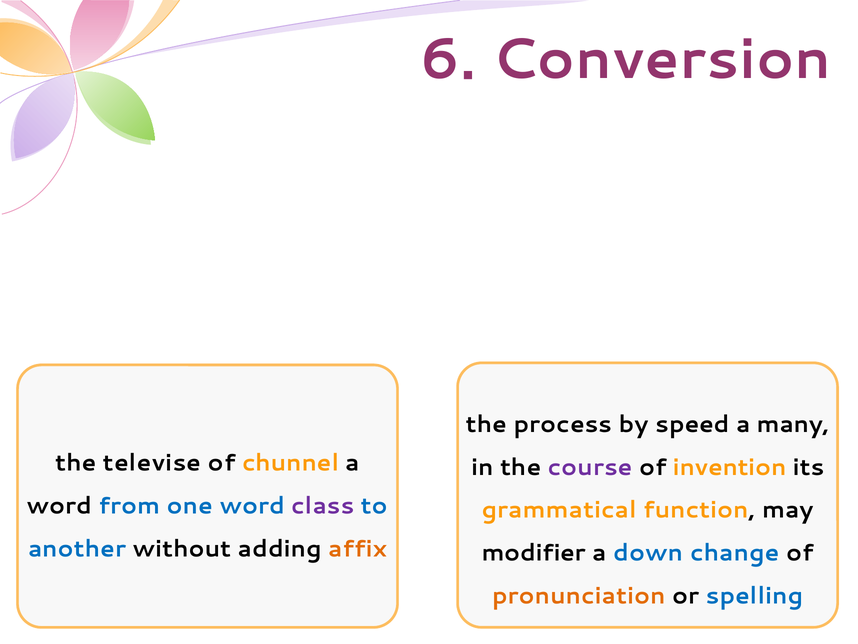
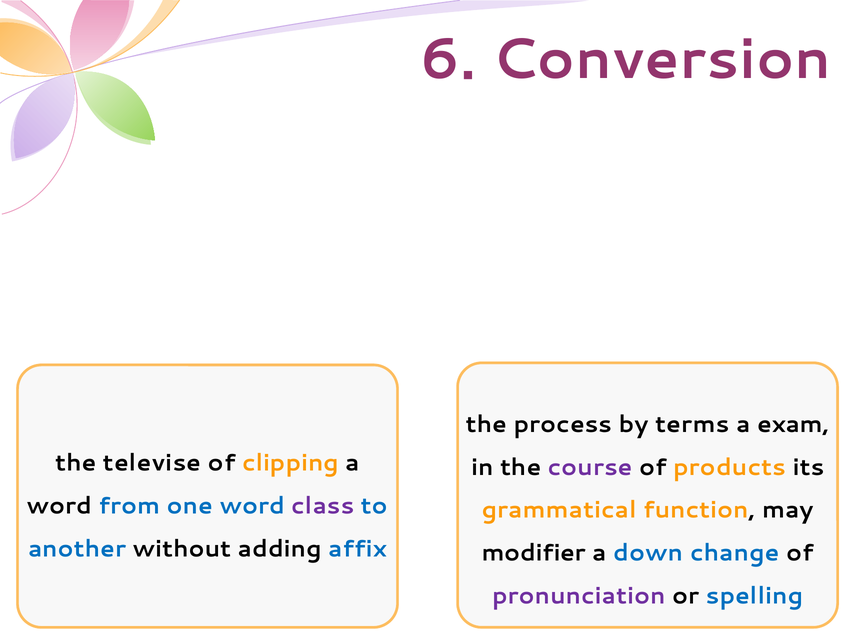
speed: speed -> terms
many: many -> exam
chunnel: chunnel -> clipping
invention: invention -> products
affix colour: orange -> blue
pronunciation colour: orange -> purple
